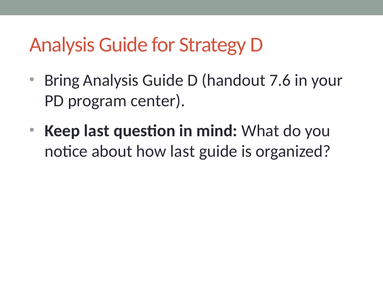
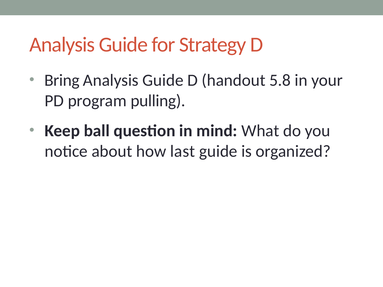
7.6: 7.6 -> 5.8
center: center -> pulling
Keep last: last -> ball
